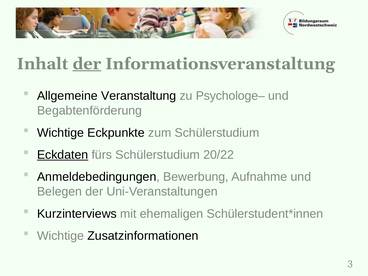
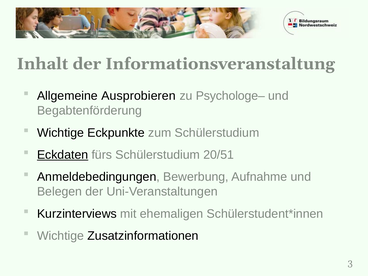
der at (87, 64) underline: present -> none
Veranstaltung: Veranstaltung -> Ausprobieren
20/22: 20/22 -> 20/51
